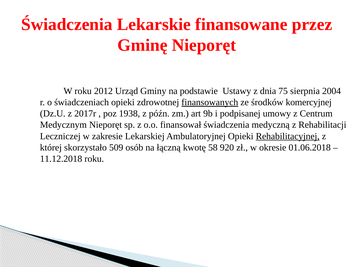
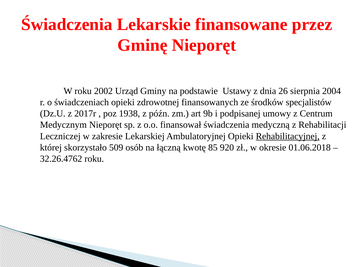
2012: 2012 -> 2002
75: 75 -> 26
finansowanych underline: present -> none
komercyjnej: komercyjnej -> specjalistów
58: 58 -> 85
11.12.2018: 11.12.2018 -> 32.26.4762
